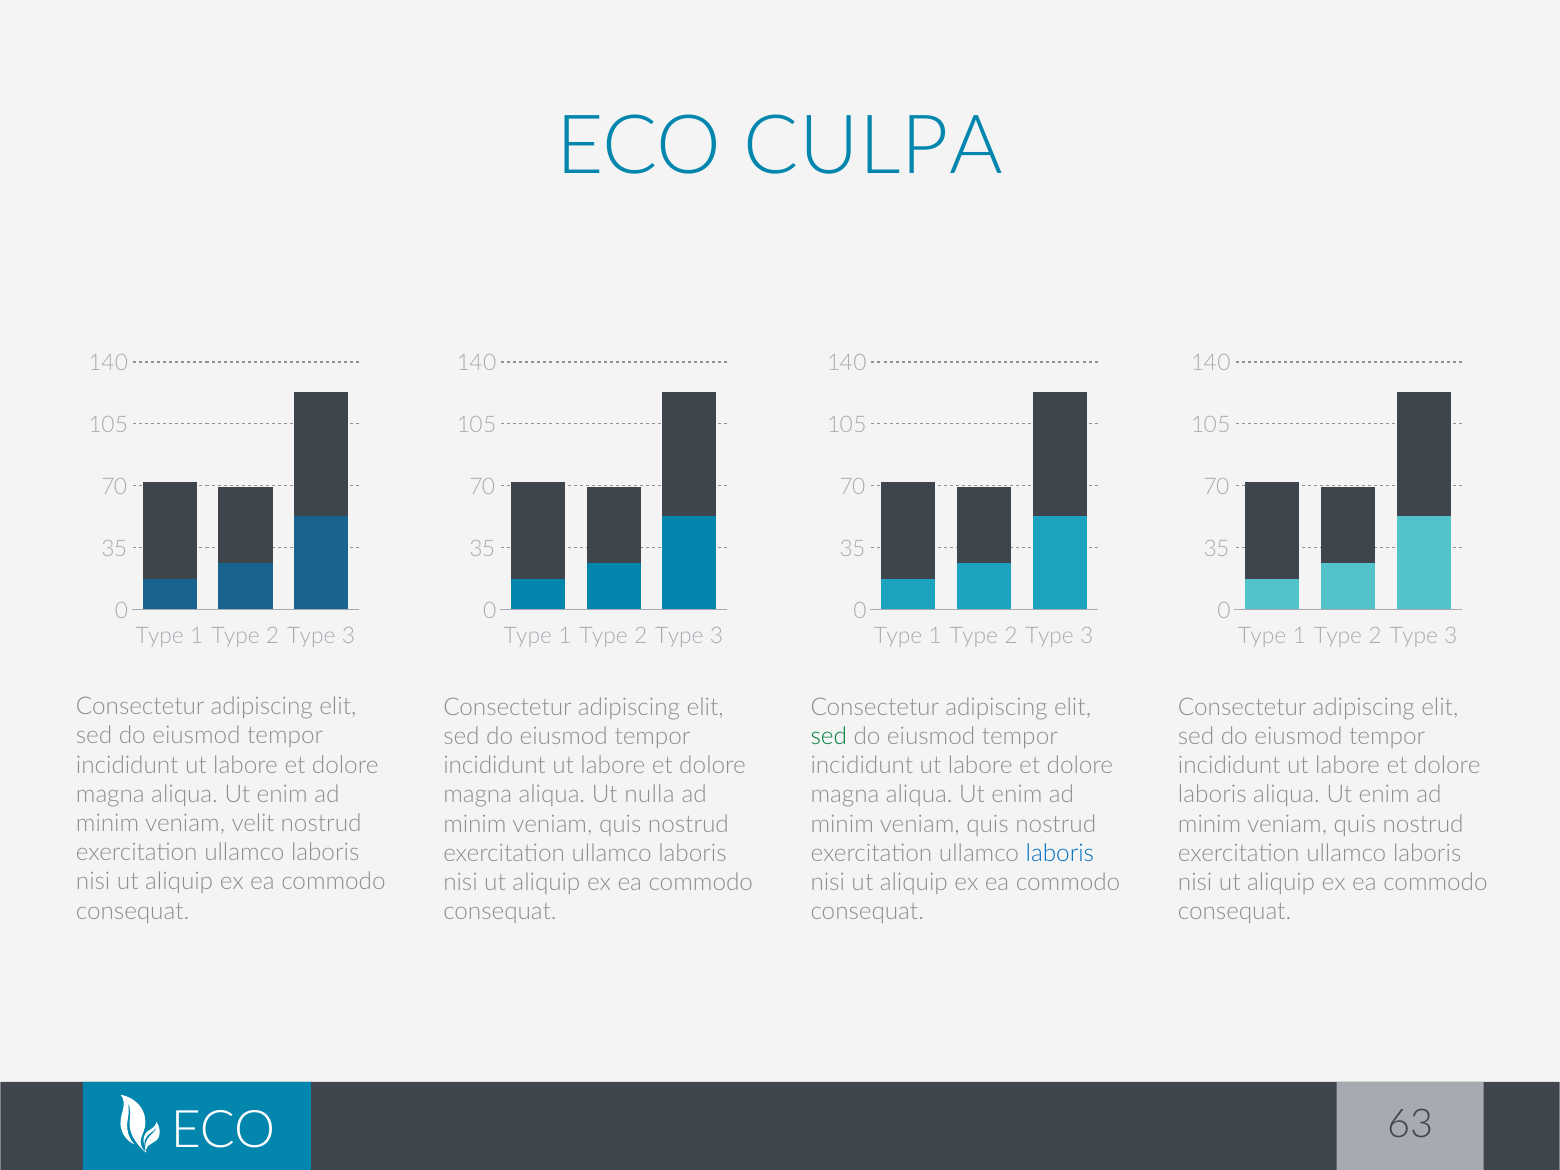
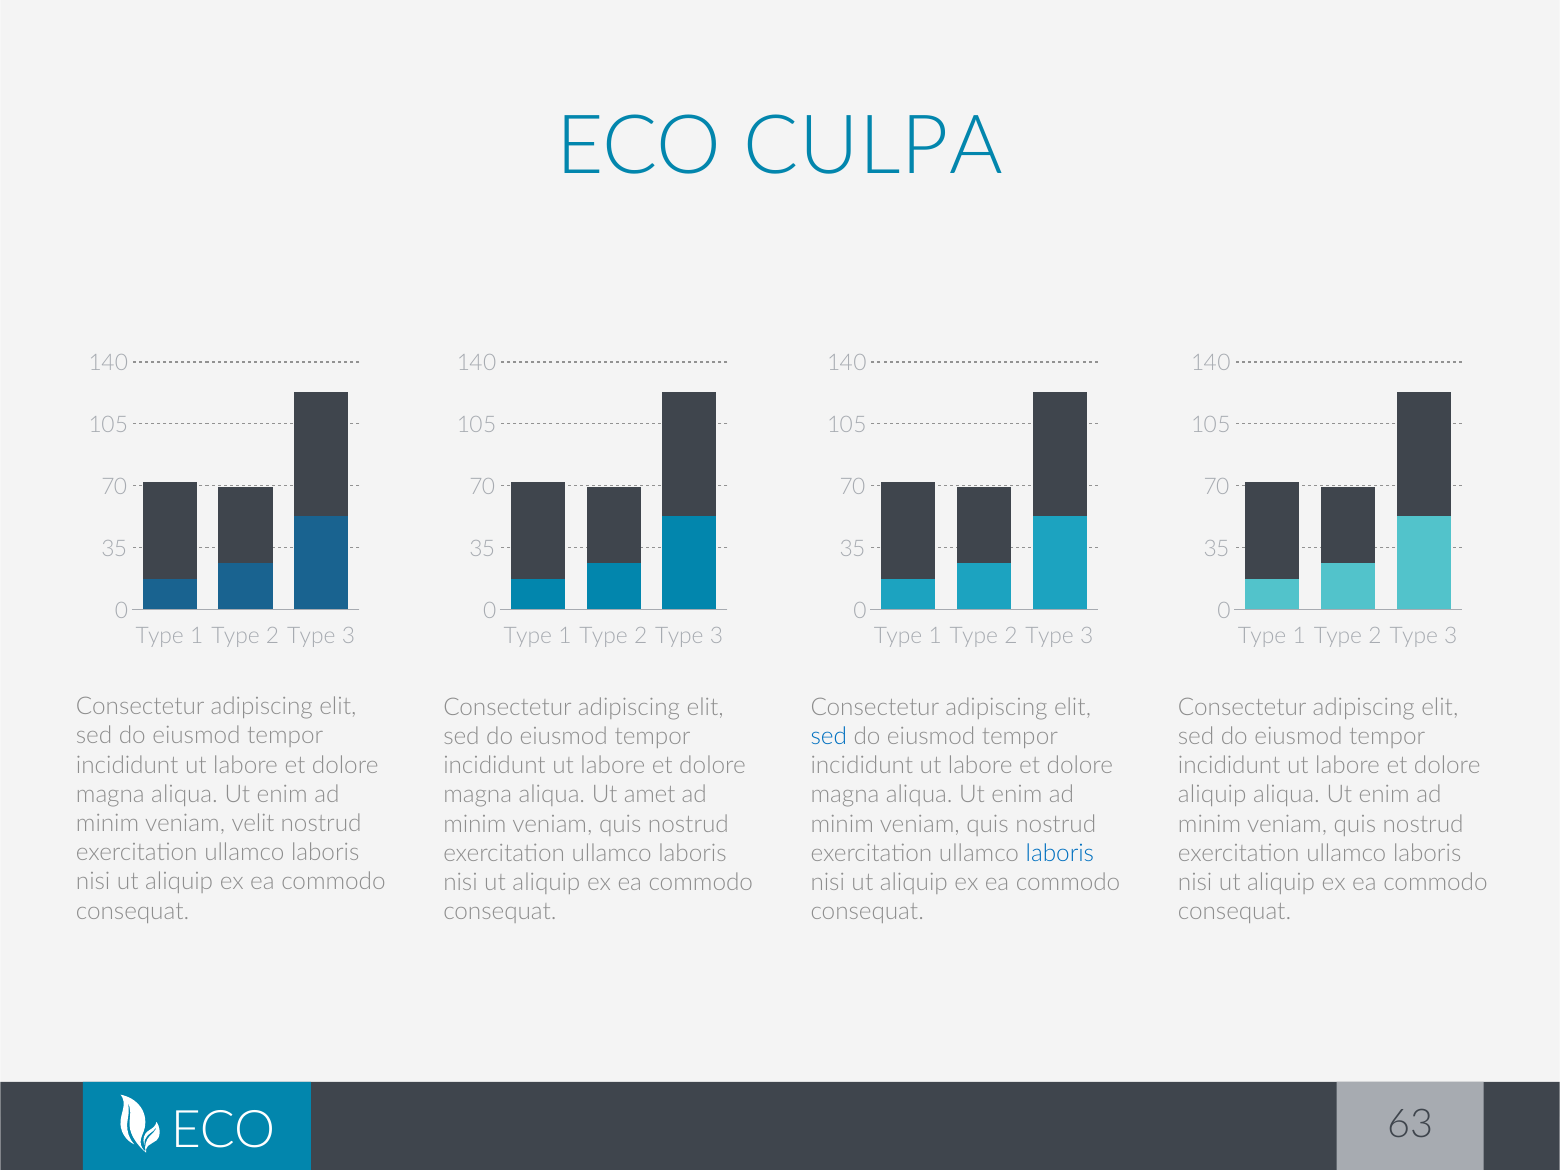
sed at (829, 736) colour: green -> blue
nulla: nulla -> amet
laboris at (1212, 795): laboris -> aliquip
